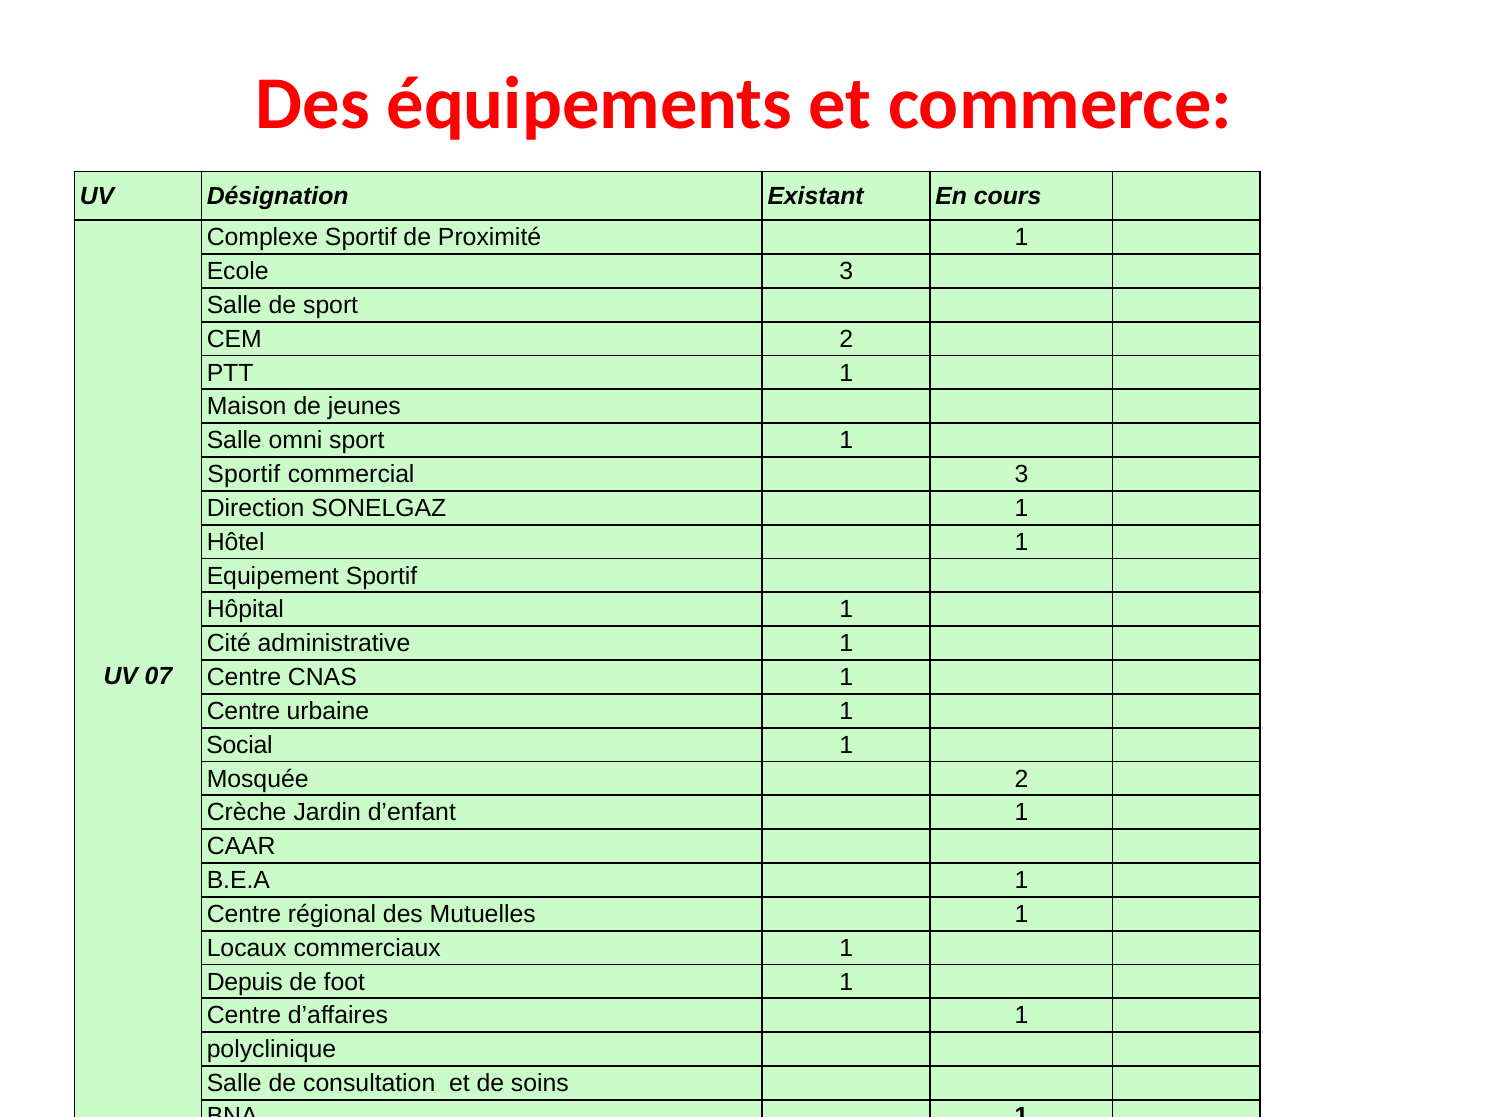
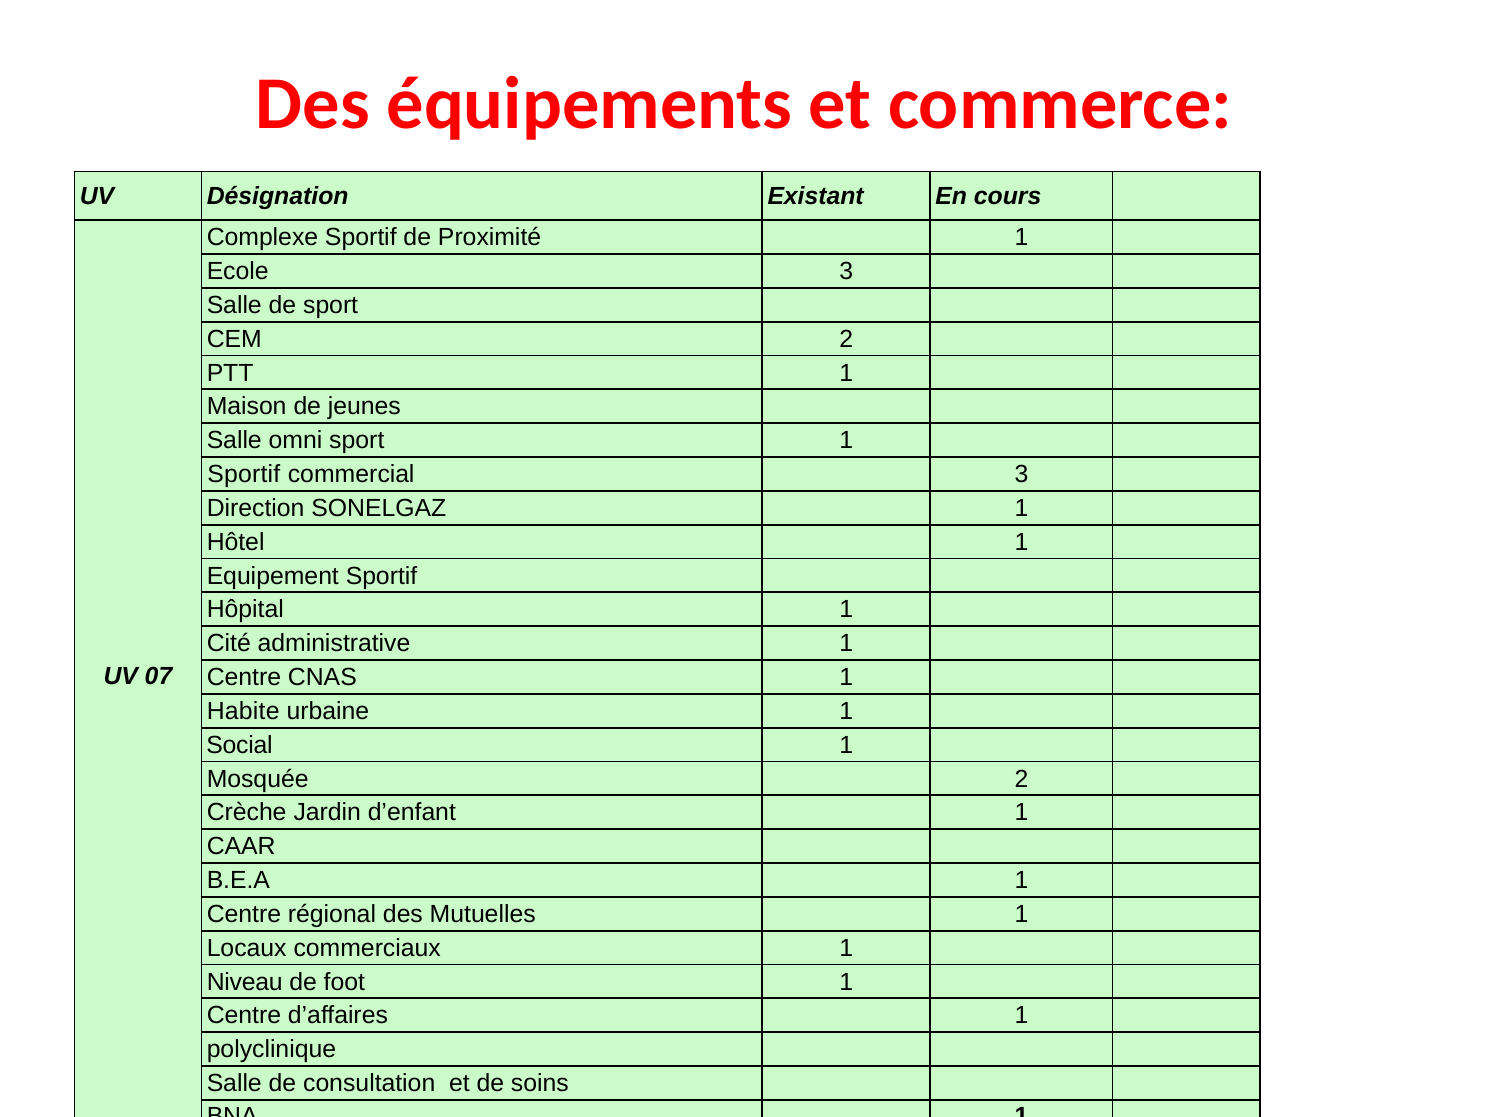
Centre at (243, 711): Centre -> Habite
Depuis: Depuis -> Niveau
